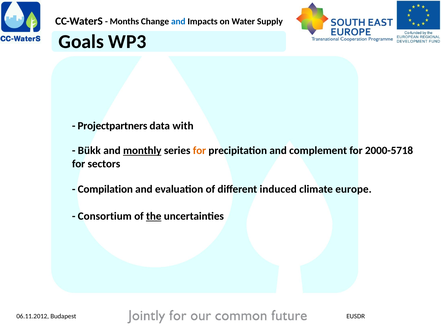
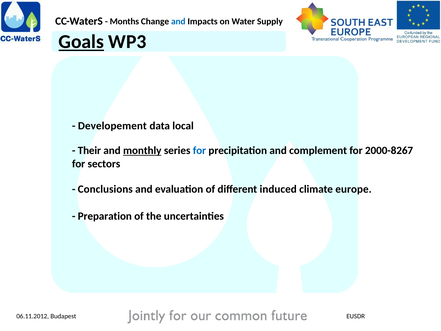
Goals underline: none -> present
Projectpartners: Projectpartners -> Developement
with: with -> local
Bükk: Bükk -> Their
for at (199, 151) colour: orange -> blue
2000-5718: 2000-5718 -> 2000-8267
Compilation: Compilation -> Conclusions
Consortium: Consortium -> Preparation
the underline: present -> none
